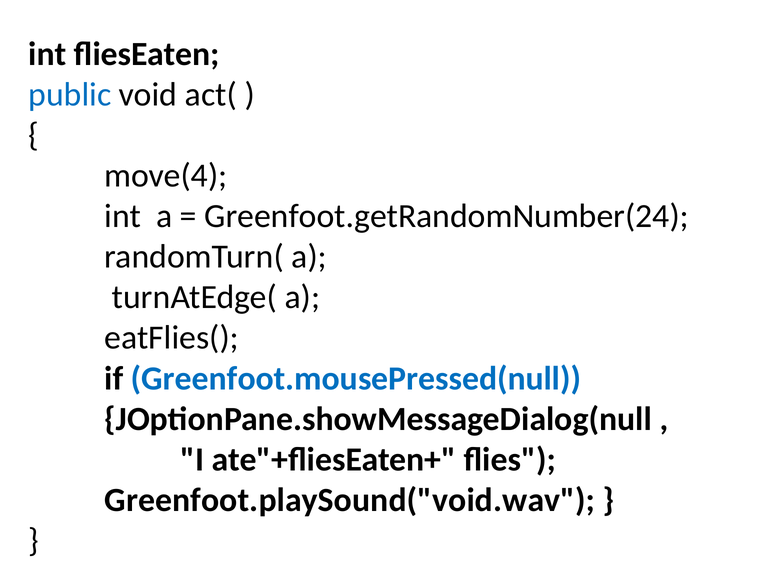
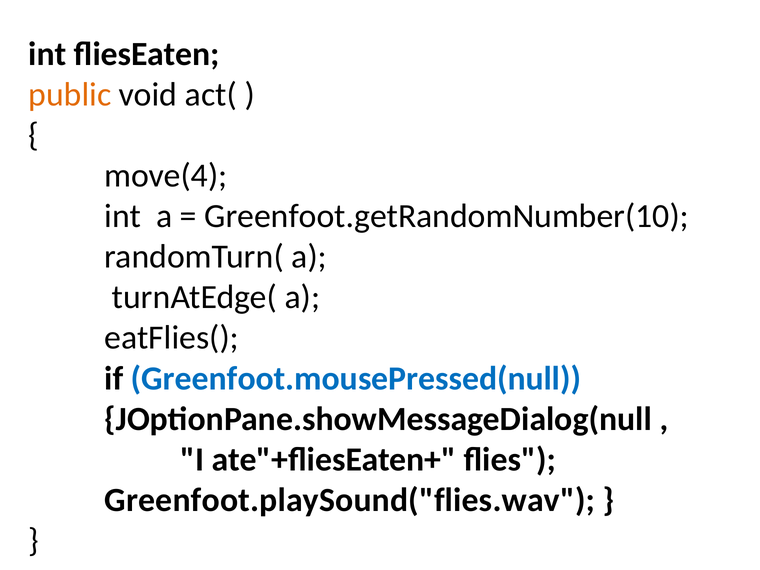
public colour: blue -> orange
Greenfoot.getRandomNumber(24: Greenfoot.getRandomNumber(24 -> Greenfoot.getRandomNumber(10
Greenfoot.playSound("void.wav: Greenfoot.playSound("void.wav -> Greenfoot.playSound("flies.wav
